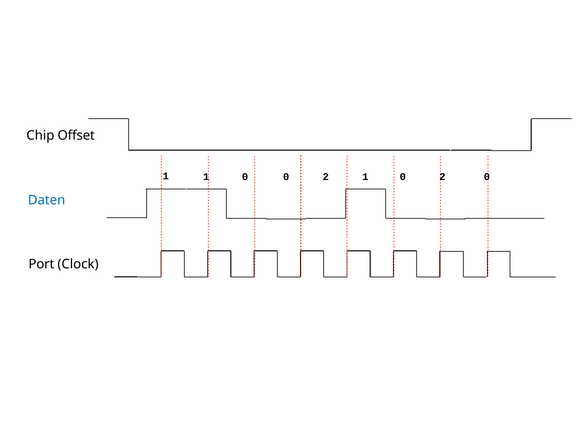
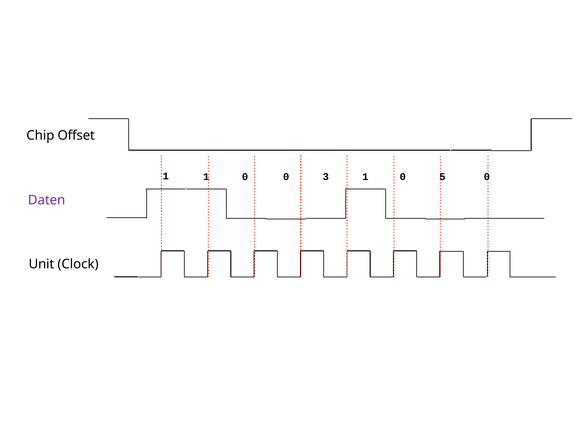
0 2: 2 -> 3
1 2: 2 -> 5
Daten colour: blue -> purple
Port: Port -> Unit
